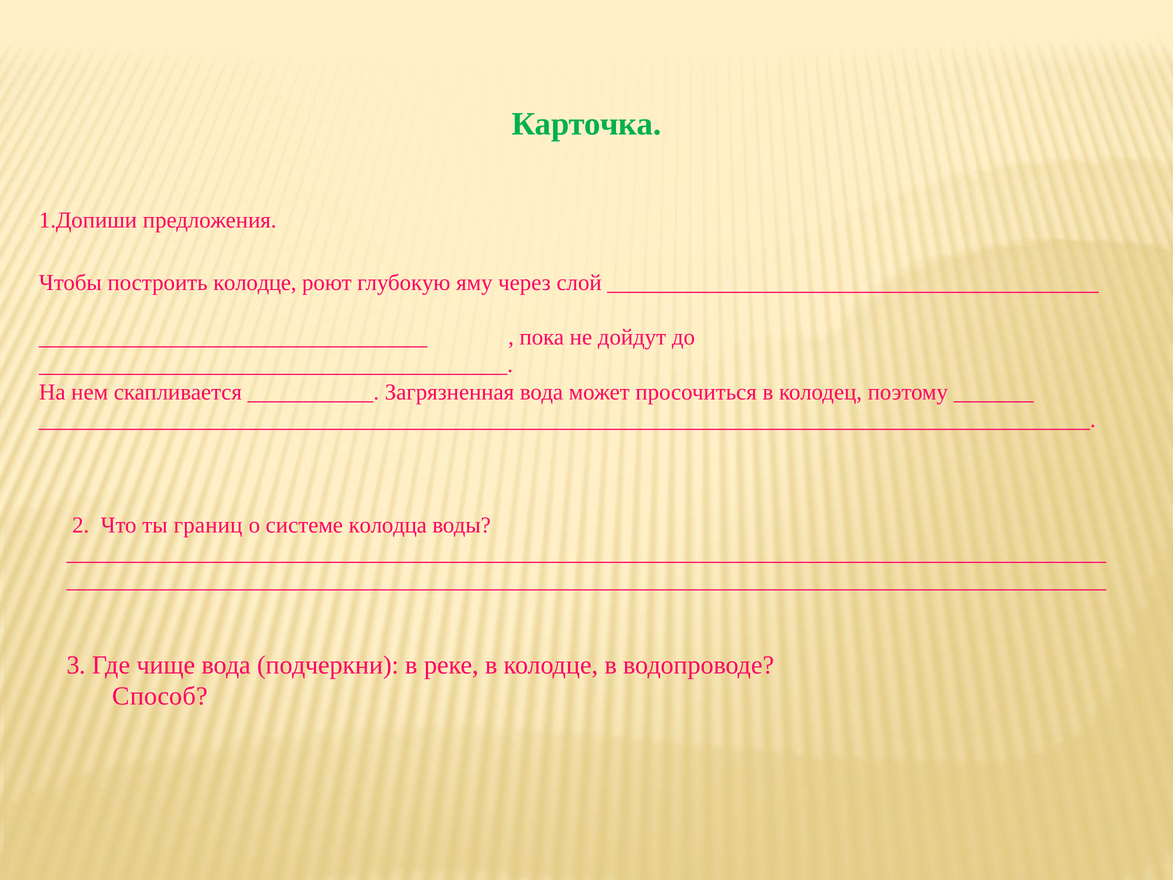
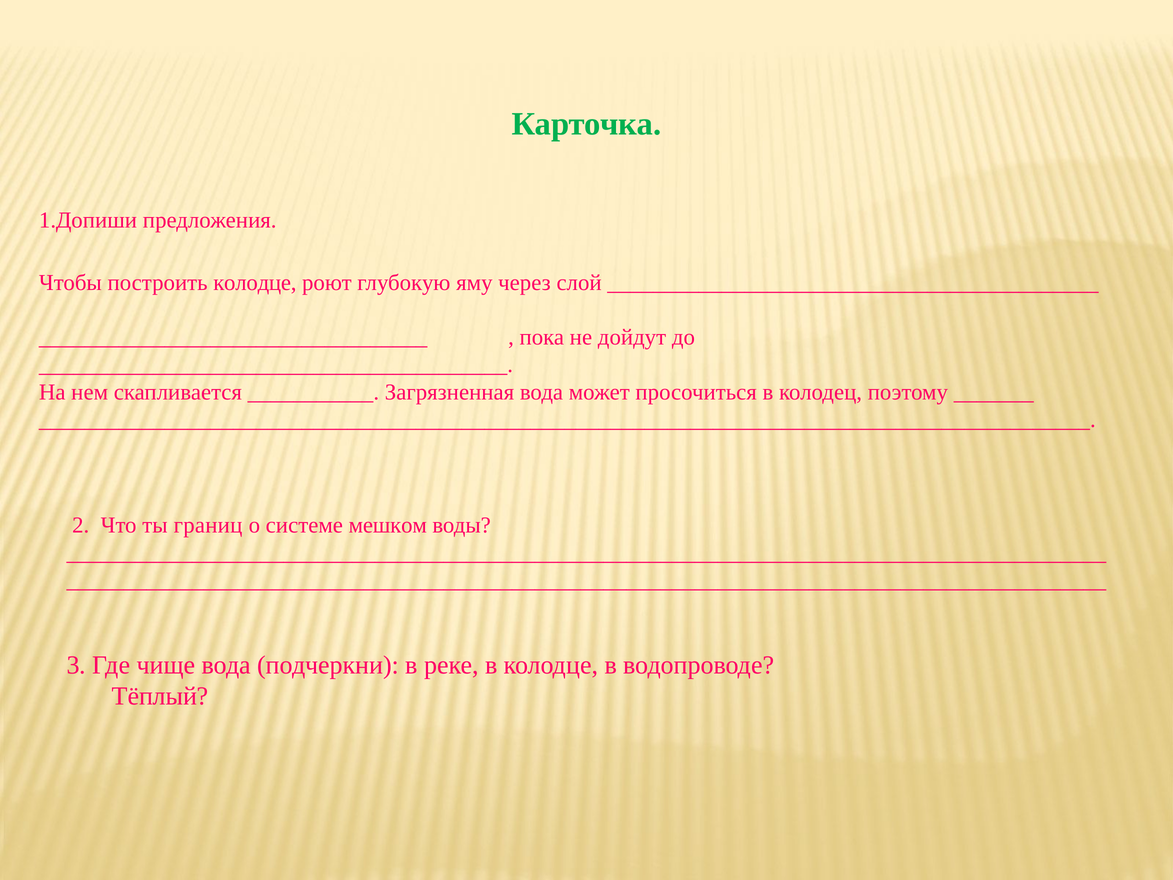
колодца: колодца -> мешком
Способ: Способ -> Тёплый
